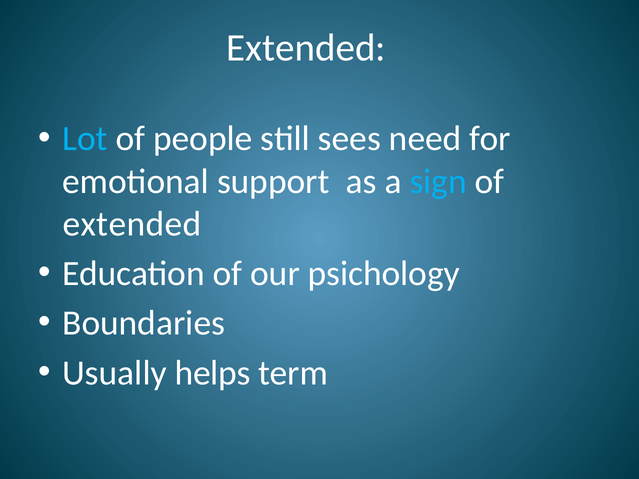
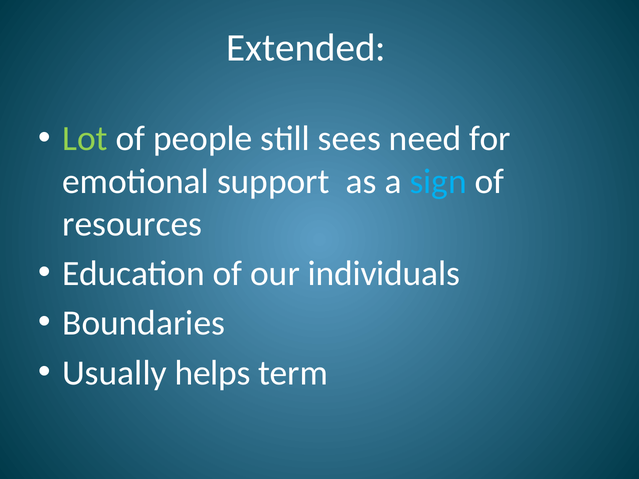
Lot colour: light blue -> light green
extended at (132, 224): extended -> resources
psichology: psichology -> individuals
